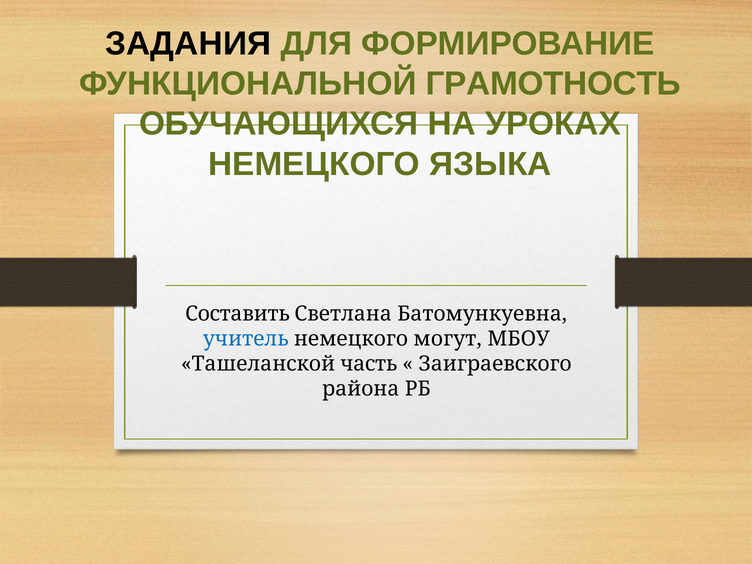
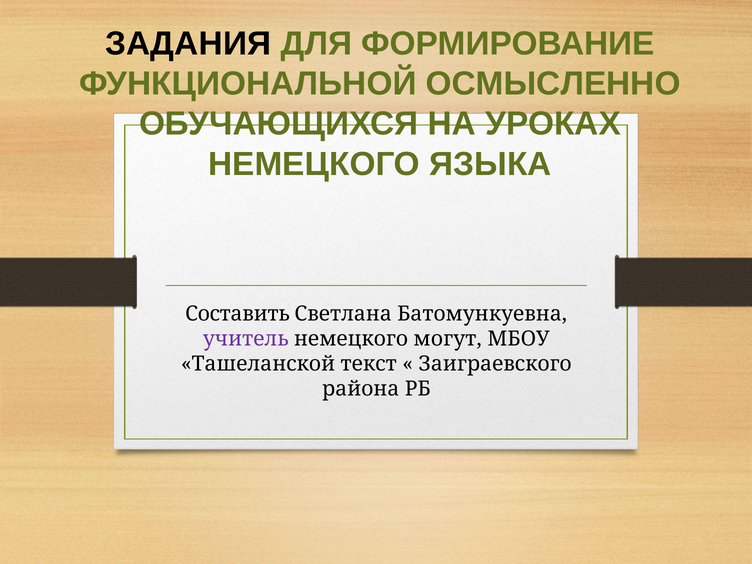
ГРАМОТНОСТЬ: ГРАМОТНОСТЬ -> ОСМЫСЛЕННО
учитель colour: blue -> purple
часть: часть -> текст
